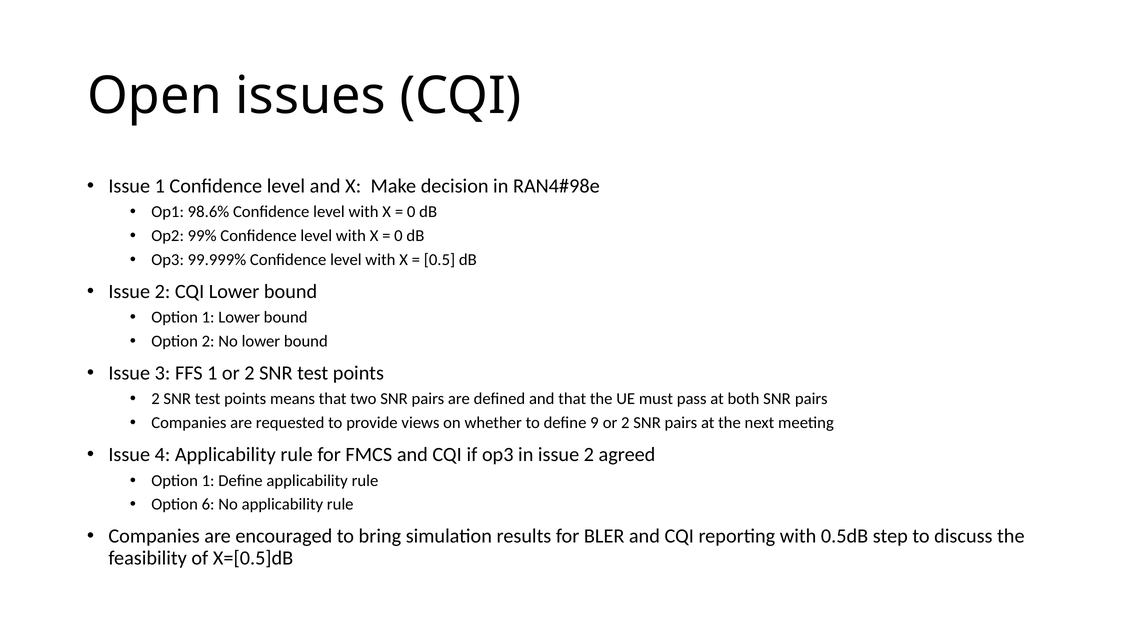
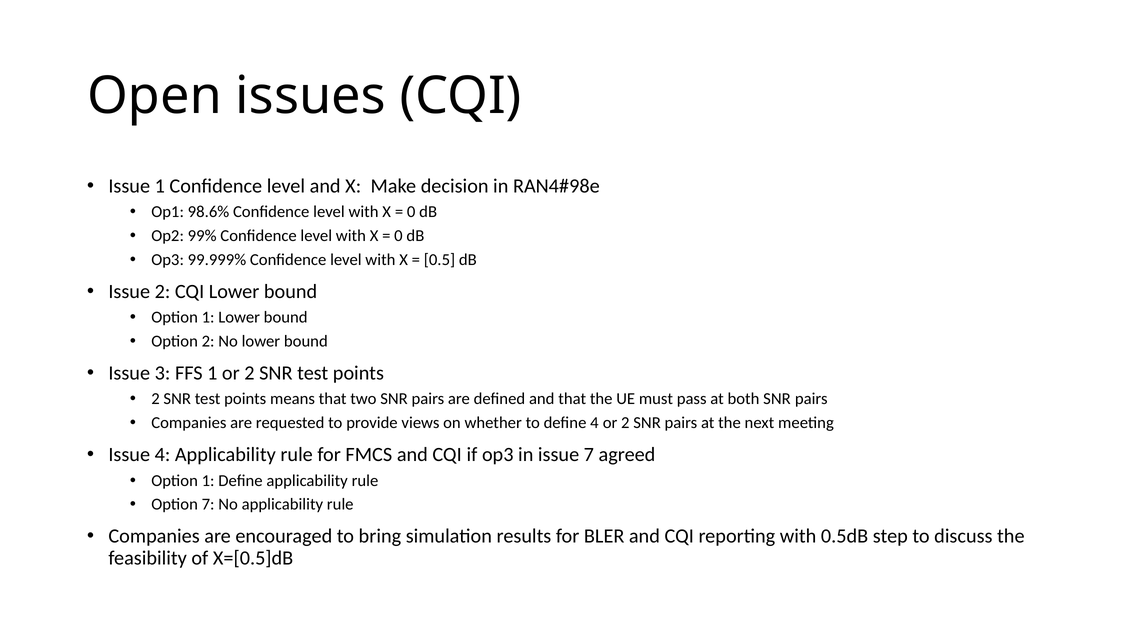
define 9: 9 -> 4
in issue 2: 2 -> 7
Option 6: 6 -> 7
